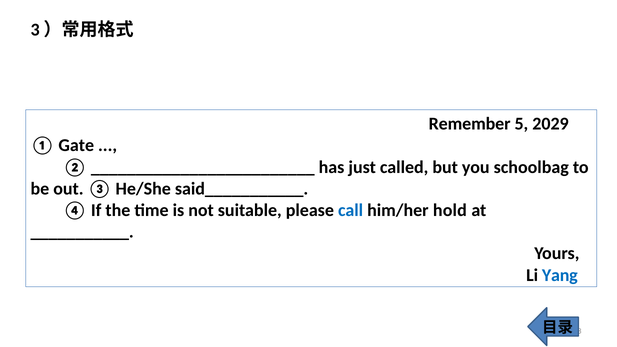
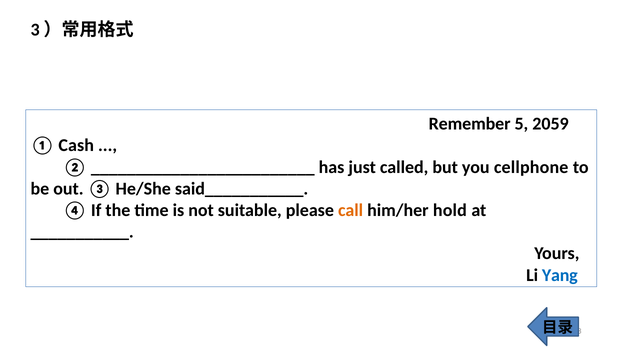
2029: 2029 -> 2059
Gate: Gate -> Cash
schoolbag: schoolbag -> cellphone
call colour: blue -> orange
